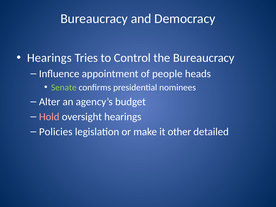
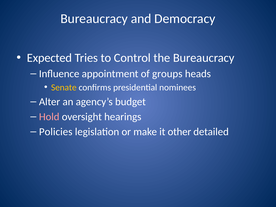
Hearings at (49, 58): Hearings -> Expected
people: people -> groups
Senate colour: light green -> yellow
